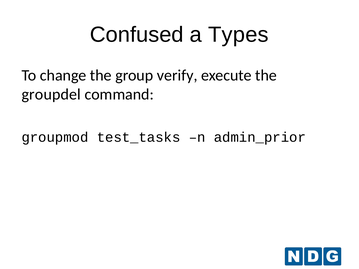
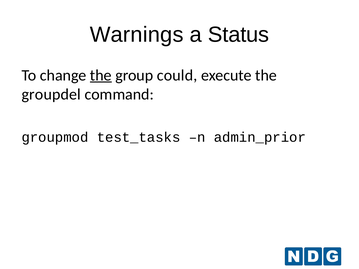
Confused: Confused -> Warnings
Types: Types -> Status
the at (101, 75) underline: none -> present
verify: verify -> could
